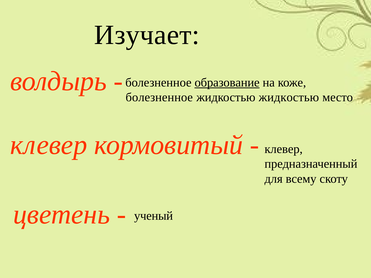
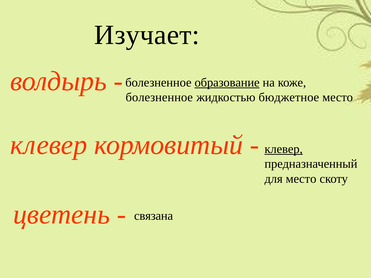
жидкостью жидкостью: жидкостью -> бюджетное
клевер at (284, 149) underline: none -> present
для всему: всему -> место
ученый: ученый -> связана
